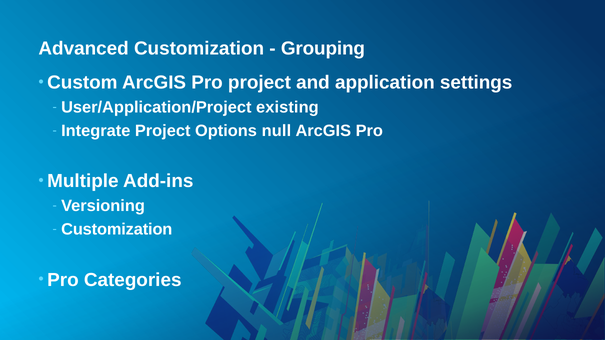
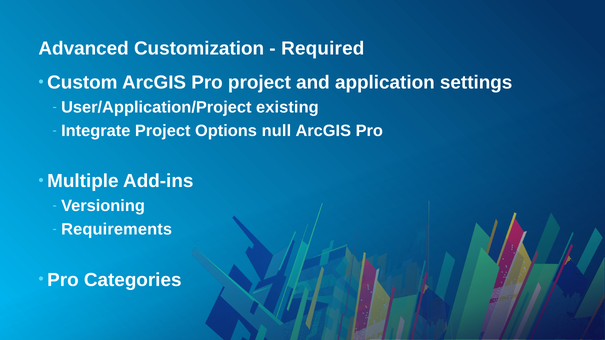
Grouping: Grouping -> Required
Customization at (117, 230): Customization -> Requirements
